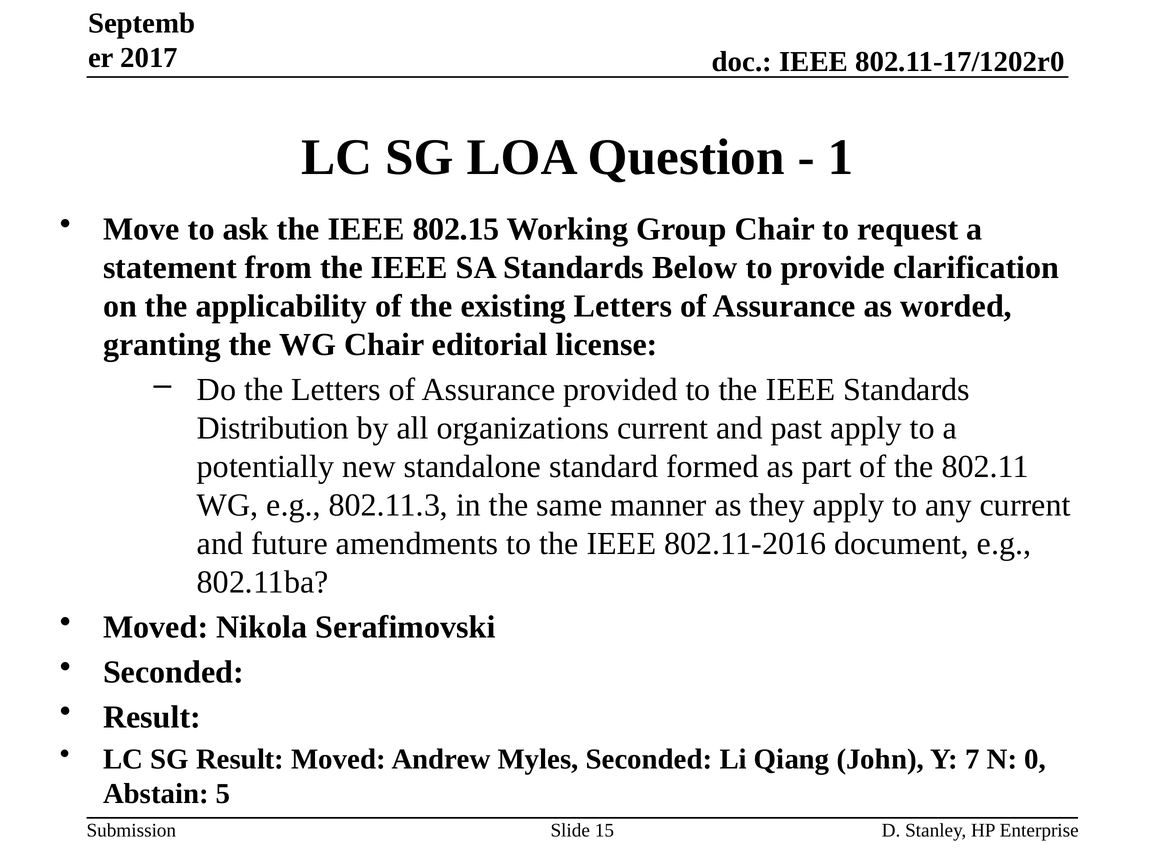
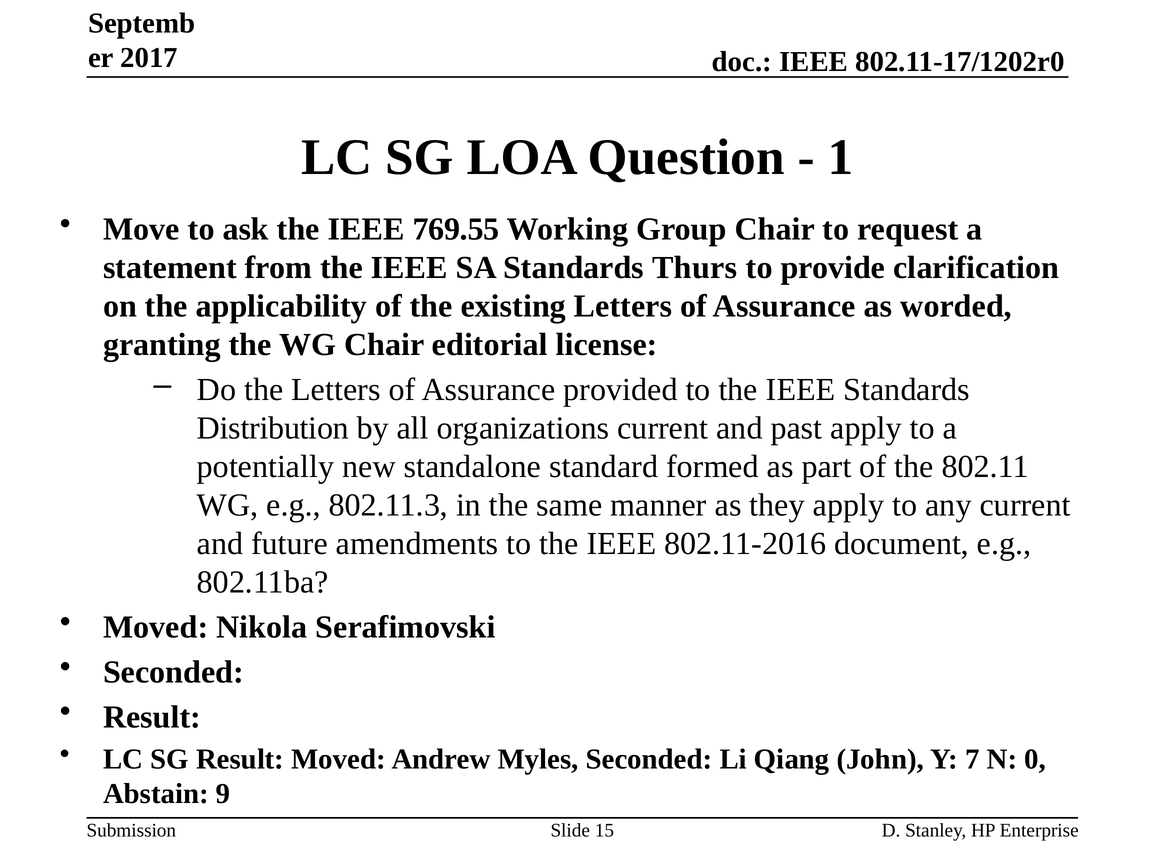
802.15: 802.15 -> 769.55
Below: Below -> Thurs
5: 5 -> 9
